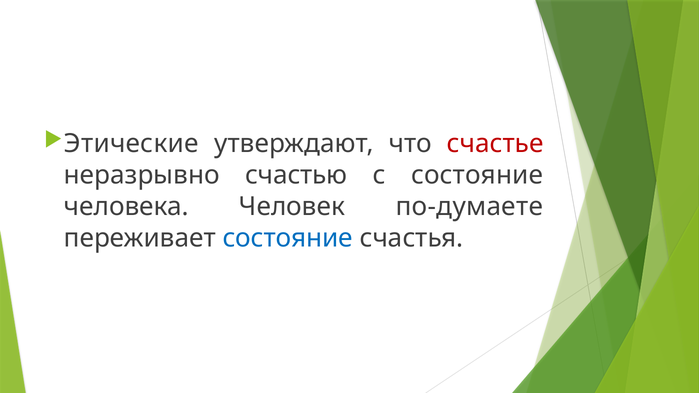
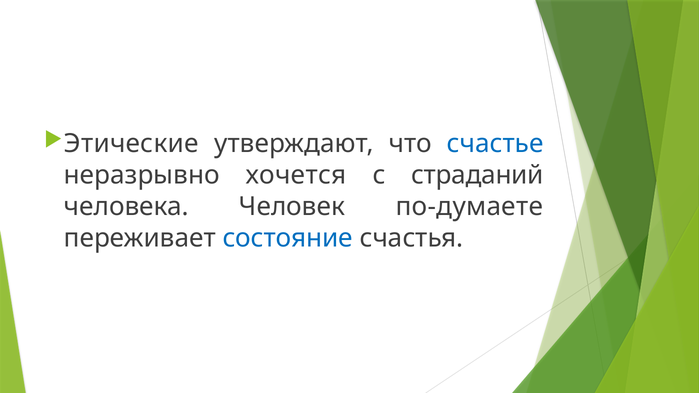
счастье colour: red -> blue
счастью: счастью -> хочется
с состояние: состояние -> страданий
